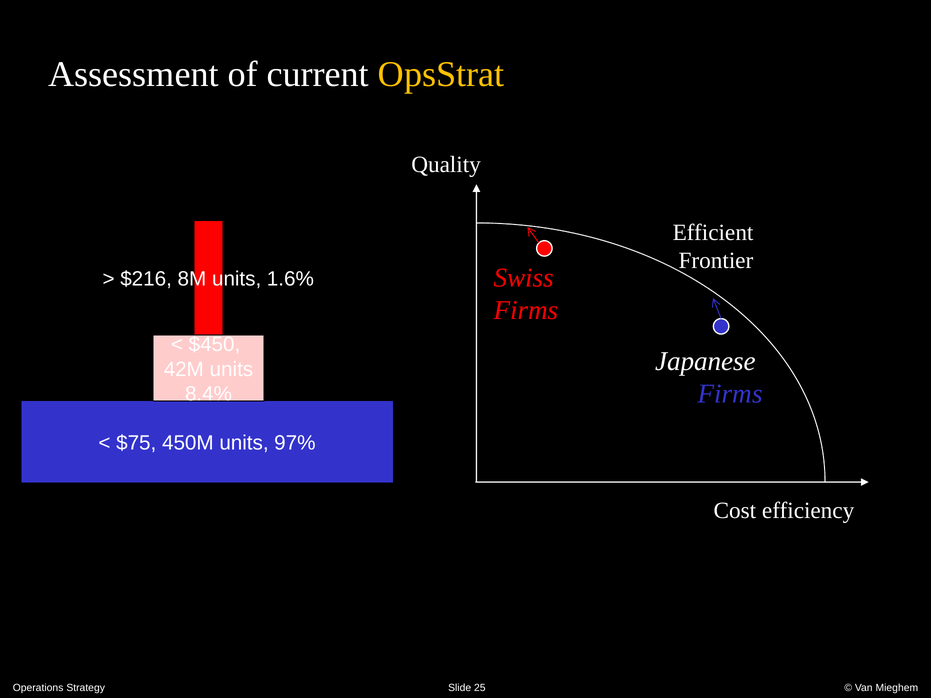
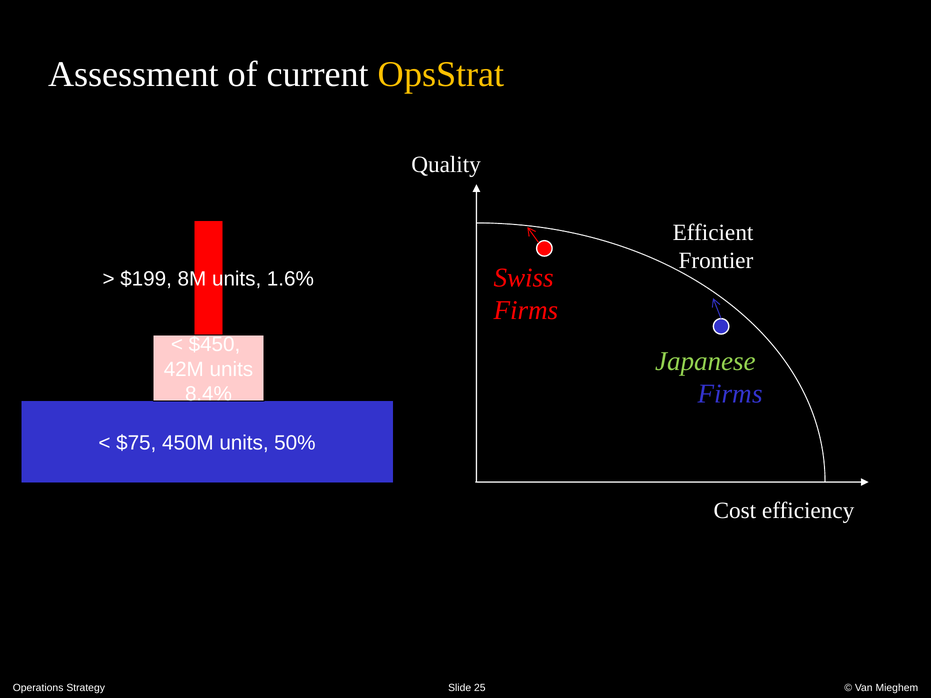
$216: $216 -> $199
Japanese colour: white -> light green
97%: 97% -> 50%
